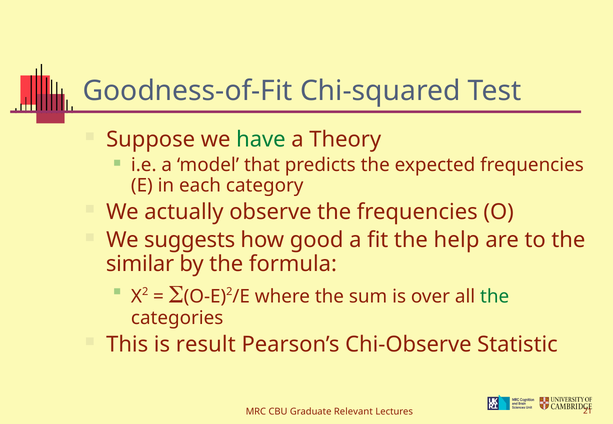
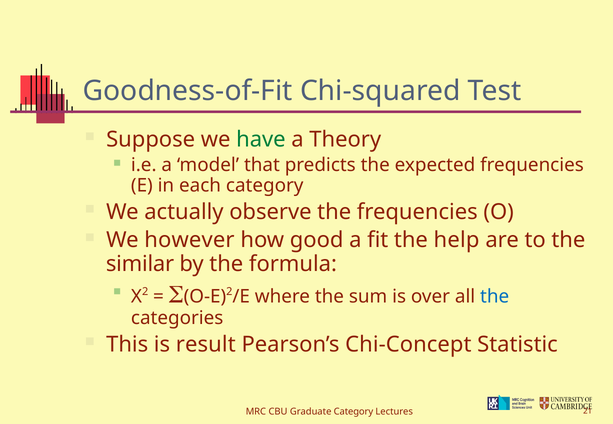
suggests: suggests -> however
the at (495, 297) colour: green -> blue
Chi-Observe: Chi-Observe -> Chi-Concept
Graduate Relevant: Relevant -> Category
